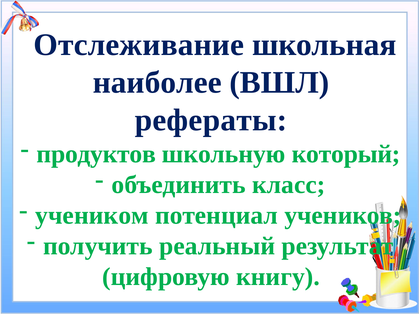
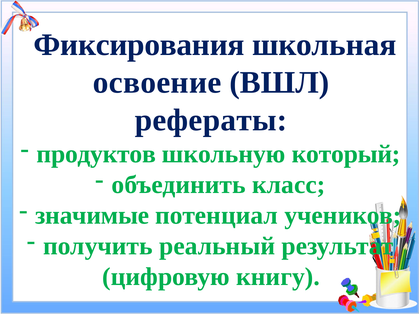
Отслеживание: Отслеживание -> Фиксирования
наиболее: наиболее -> освоение
учеником: учеником -> значимые
